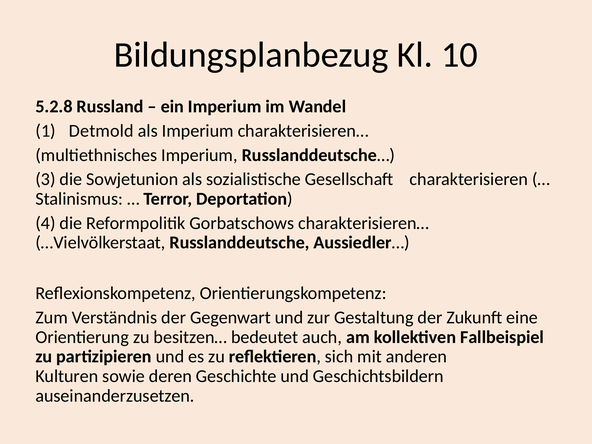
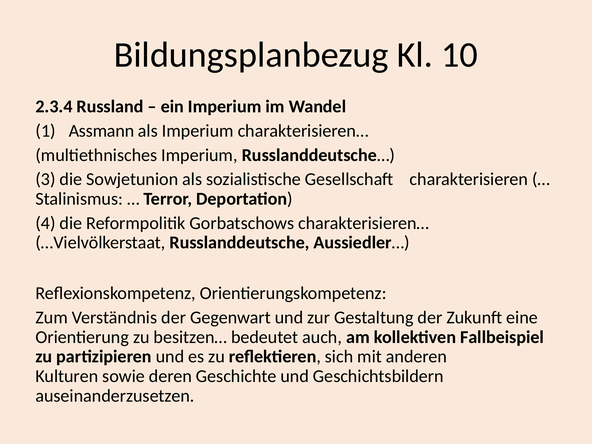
5.2.8: 5.2.8 -> 2.3.4
Detmold: Detmold -> Assmann
